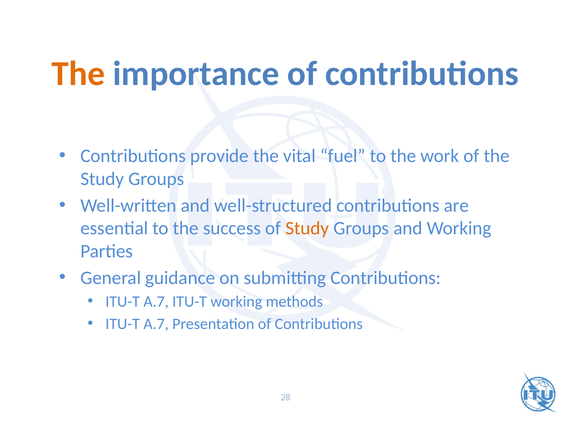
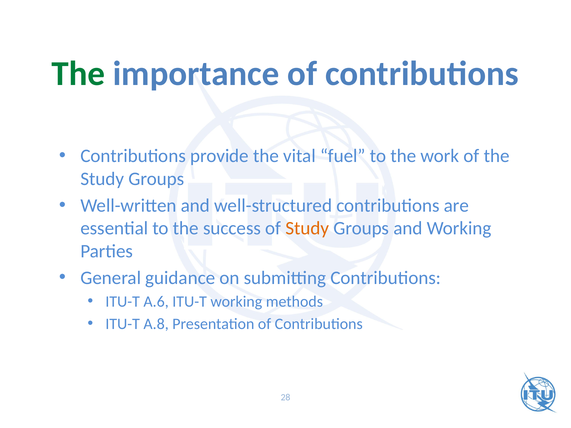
The at (78, 74) colour: orange -> green
A.7 at (156, 302): A.7 -> A.6
A.7 at (156, 324): A.7 -> A.8
